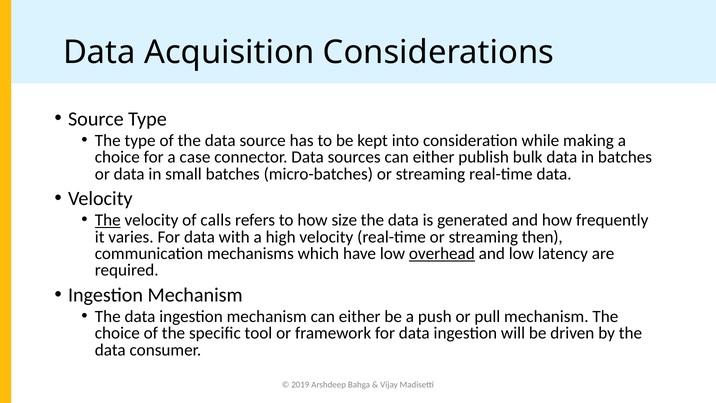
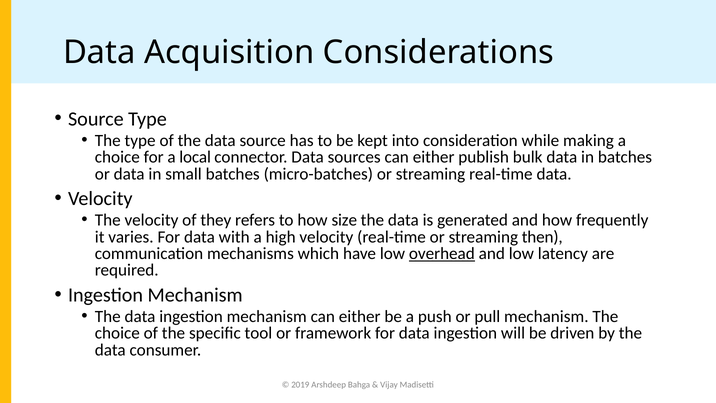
case: case -> local
The at (108, 220) underline: present -> none
calls: calls -> they
